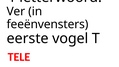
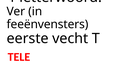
vogel: vogel -> vecht
